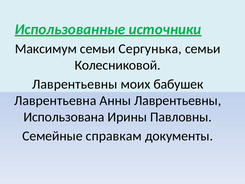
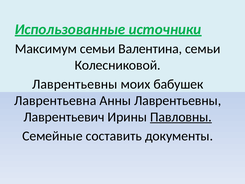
Сергунька: Сергунька -> Валентина
Использована: Использована -> Лаврентьевич
Павловны underline: none -> present
справкам: справкам -> составить
